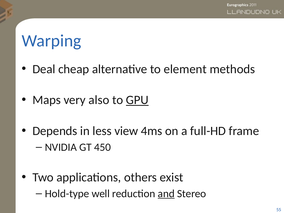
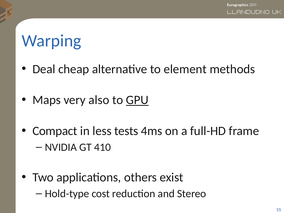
Depends: Depends -> Compact
view: view -> tests
450: 450 -> 410
well: well -> cost
and underline: present -> none
